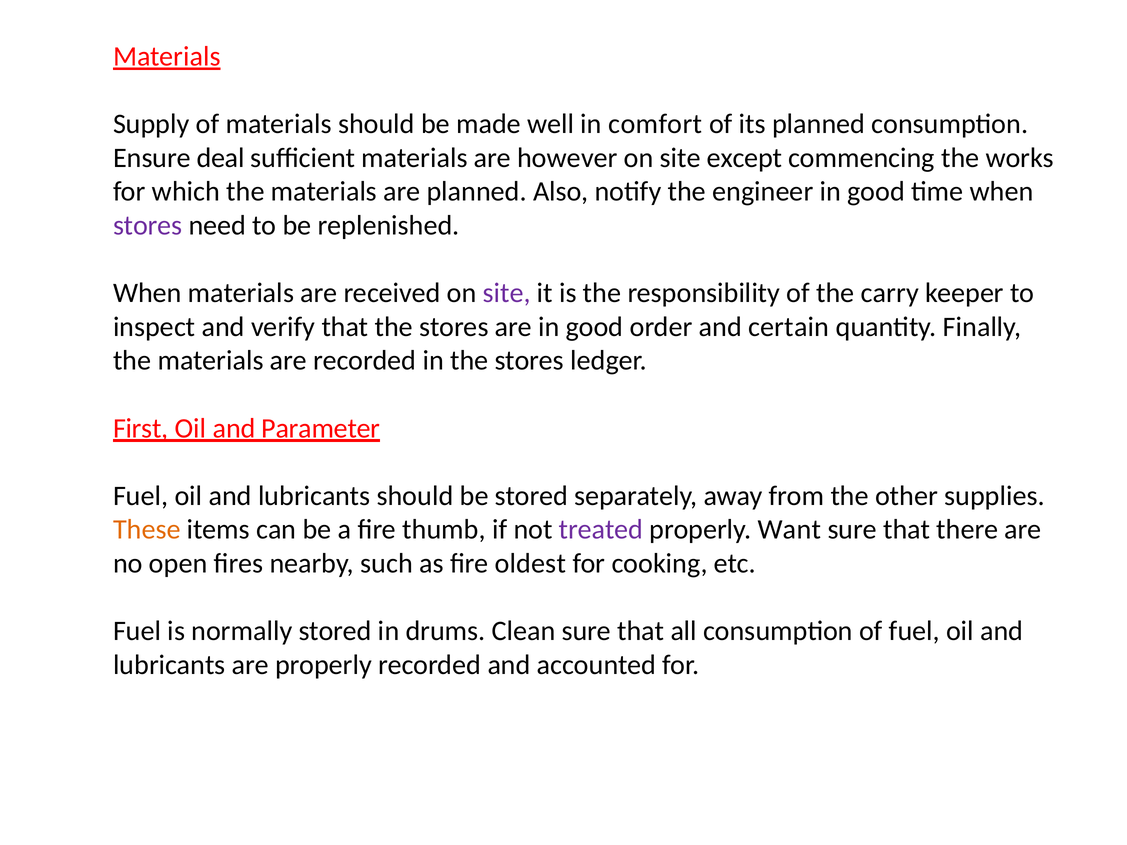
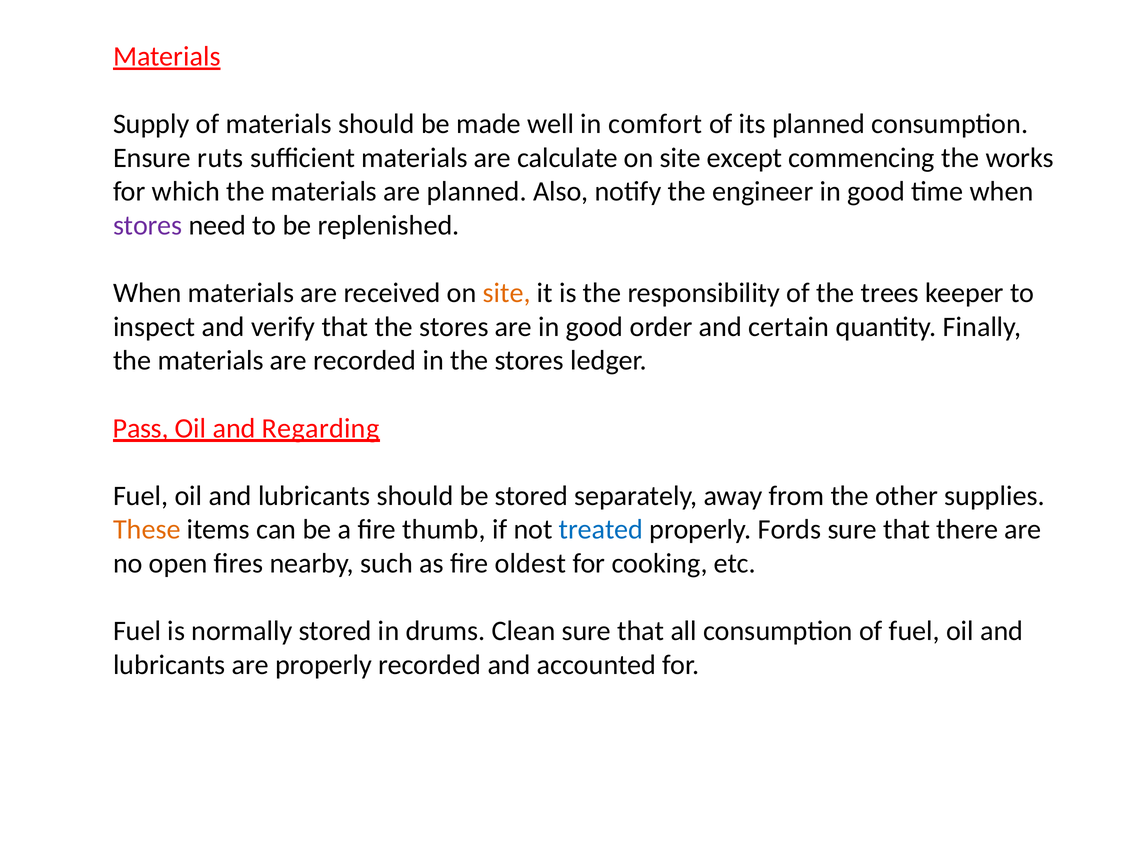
deal: deal -> ruts
however: however -> calculate
site at (507, 293) colour: purple -> orange
carry: carry -> trees
First: First -> Pass
Parameter: Parameter -> Regarding
treated colour: purple -> blue
Want: Want -> Fords
